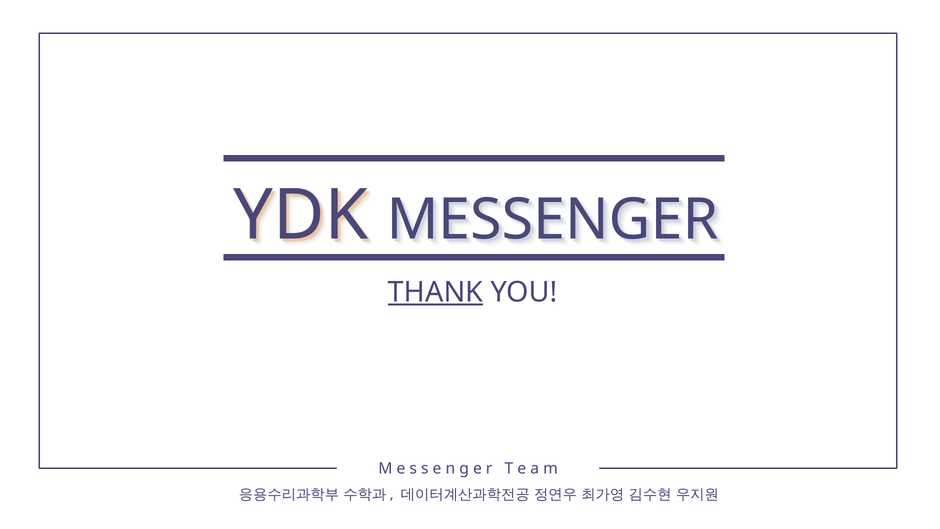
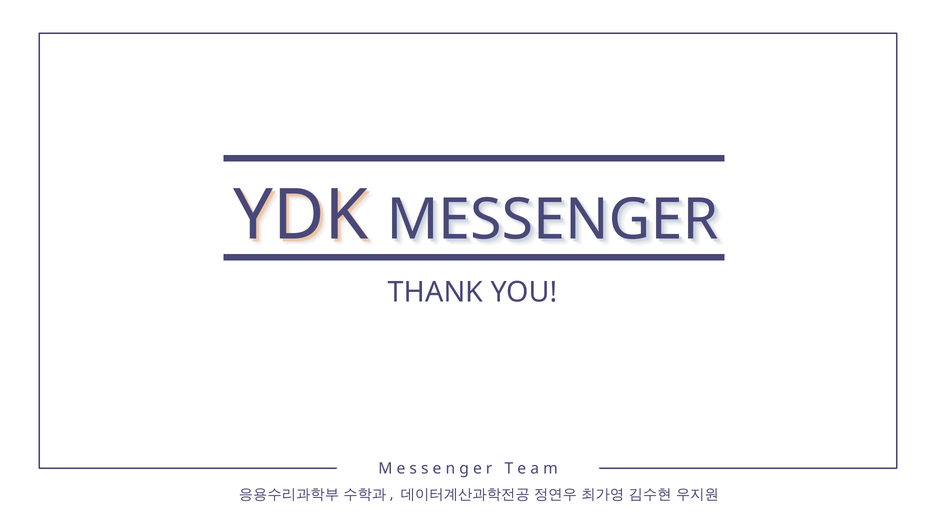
THANK underline: present -> none
